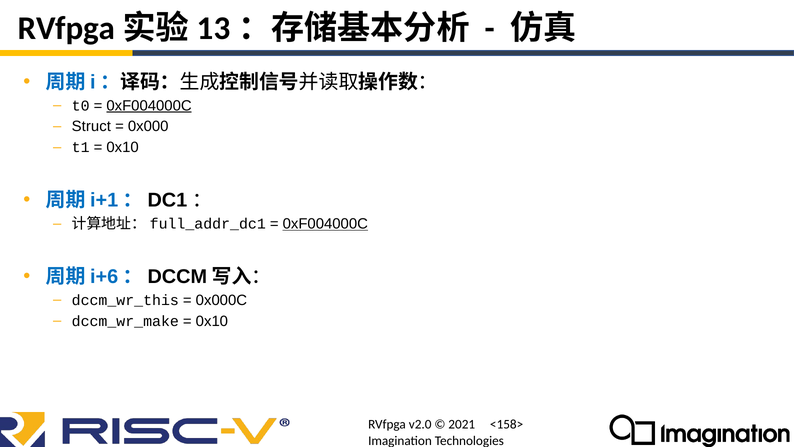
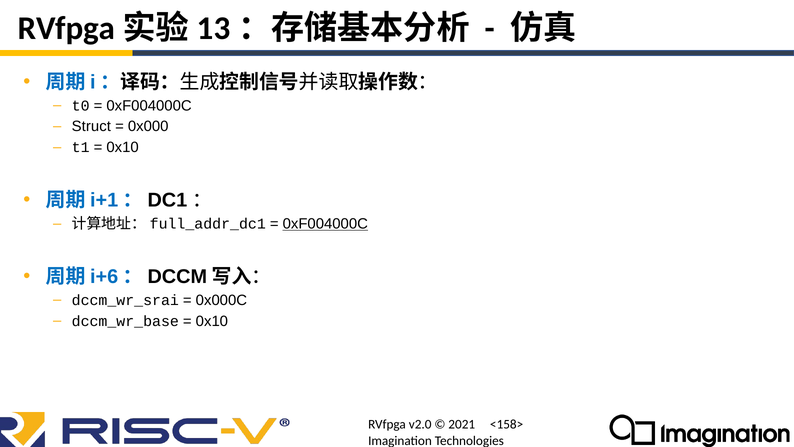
0xF004000C at (149, 106) underline: present -> none
dccm_wr_this: dccm_wr_this -> dccm_wr_srai
dccm_wr_make: dccm_wr_make -> dccm_wr_base
